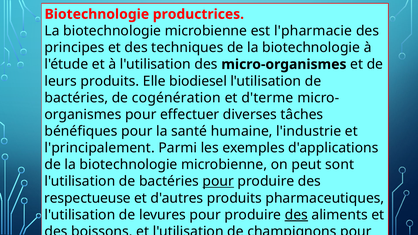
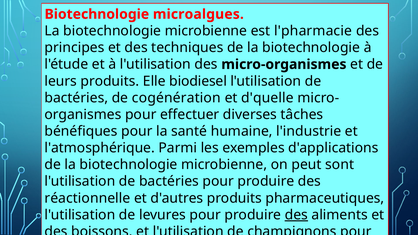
productrices: productrices -> microalgues
d'terme: d'terme -> d'quelle
l'principalement: l'principalement -> l'atmosphérique
pour at (218, 181) underline: present -> none
respectueuse: respectueuse -> réactionnelle
